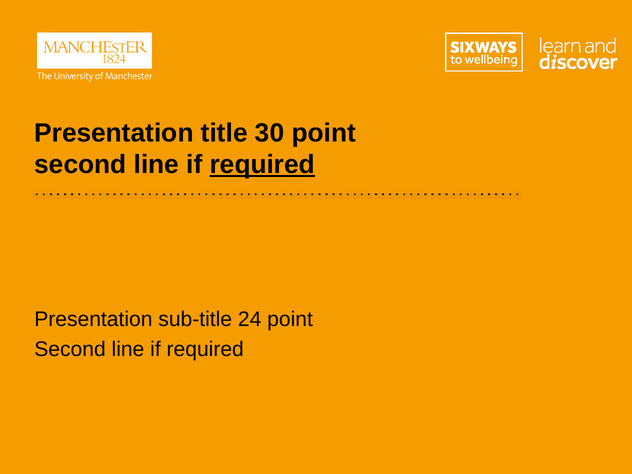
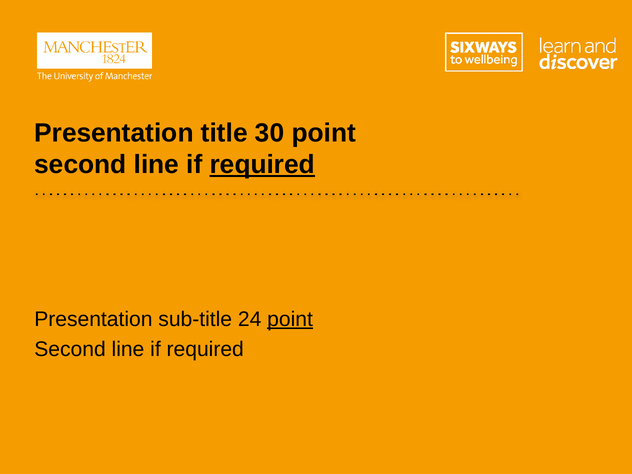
point at (290, 319) underline: none -> present
